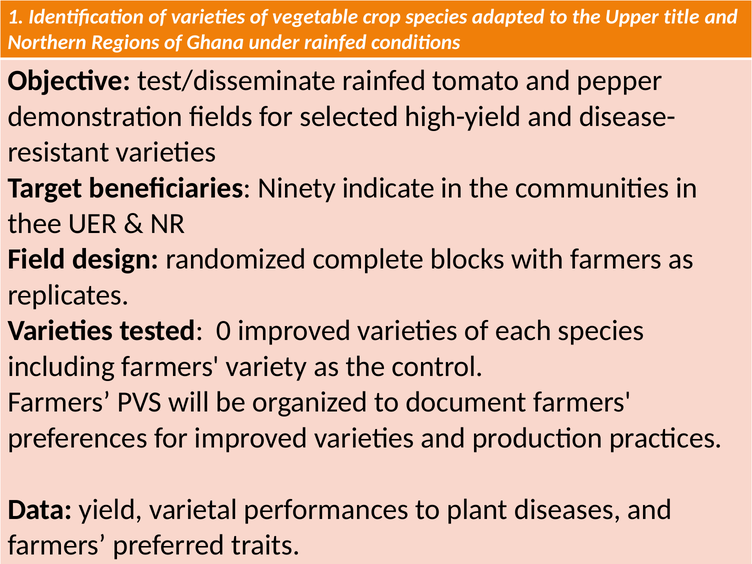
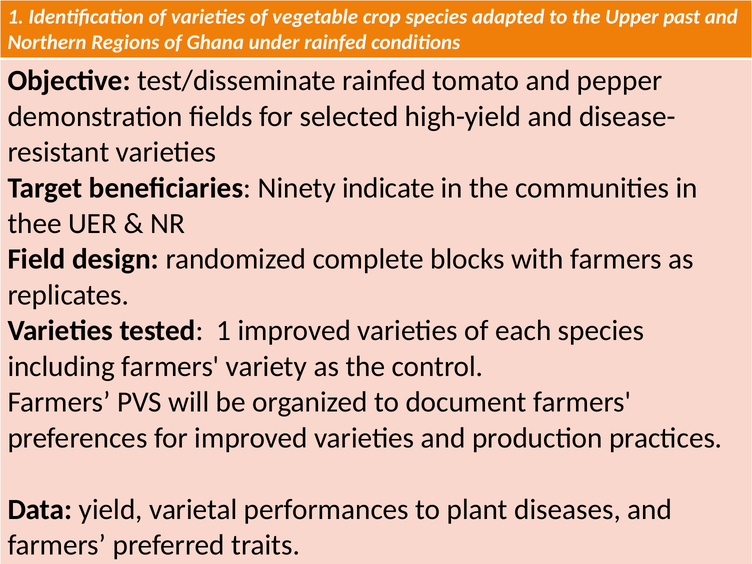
title: title -> past
tested 0: 0 -> 1
